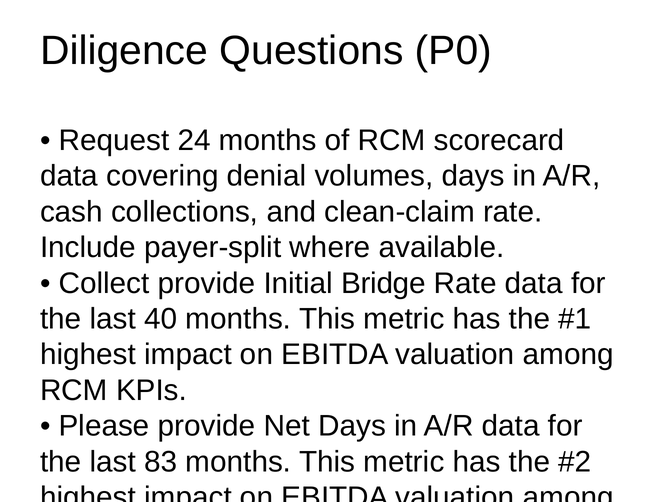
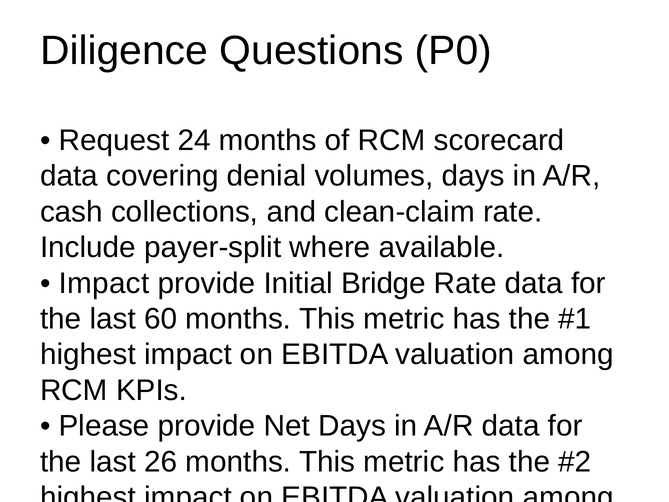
Collect at (104, 283): Collect -> Impact
40: 40 -> 60
83: 83 -> 26
